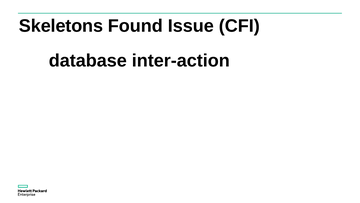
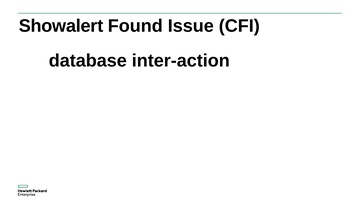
Skeletons: Skeletons -> Showalert
